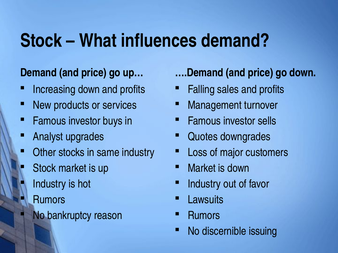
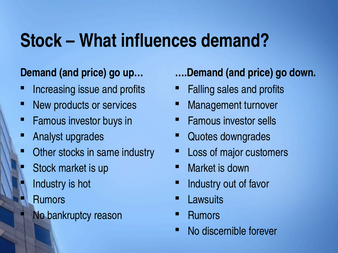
Increasing down: down -> issue
issuing: issuing -> forever
